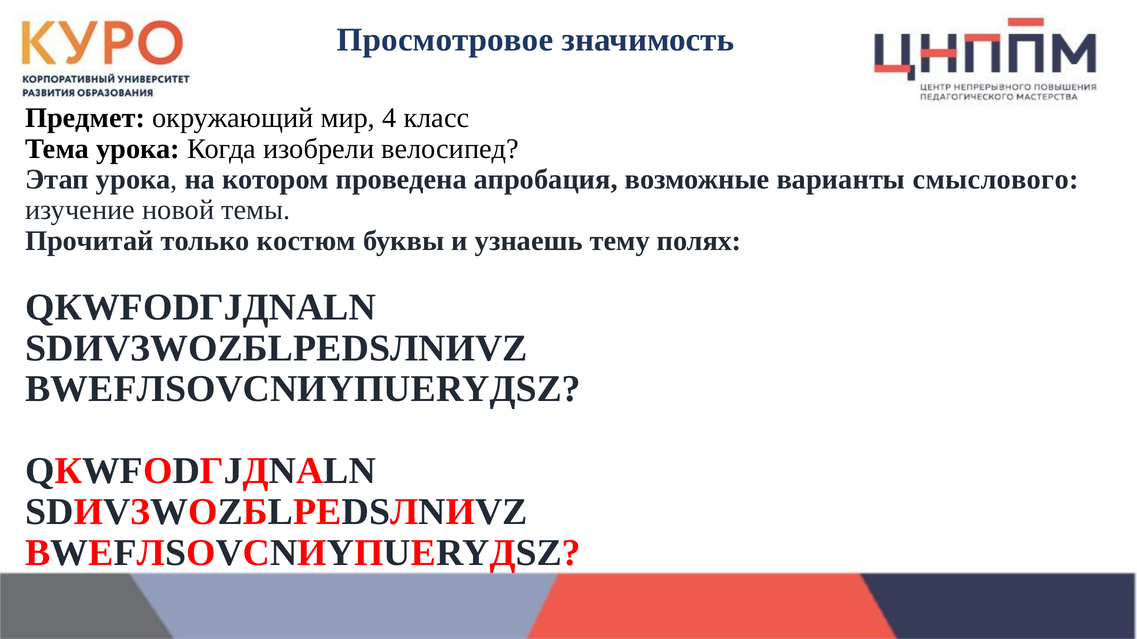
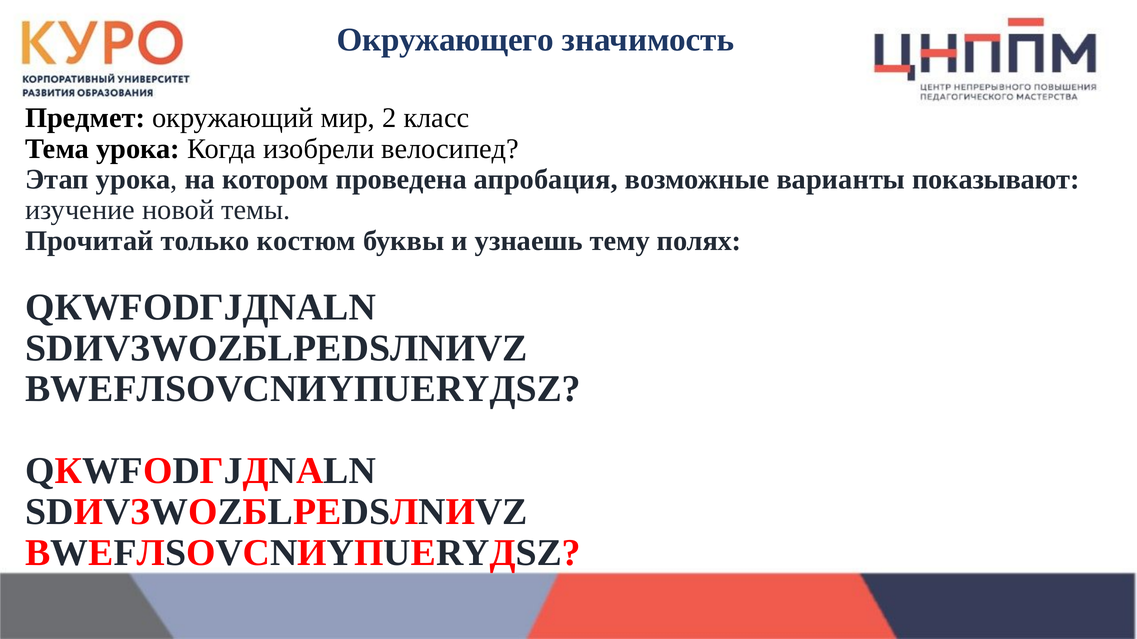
Просмотровое: Просмотровое -> Окружающего
4: 4 -> 2
смыслового: смыслового -> показывают
